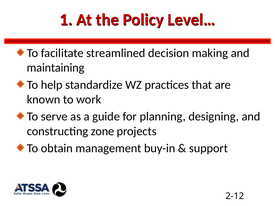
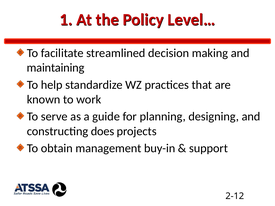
zone: zone -> does
